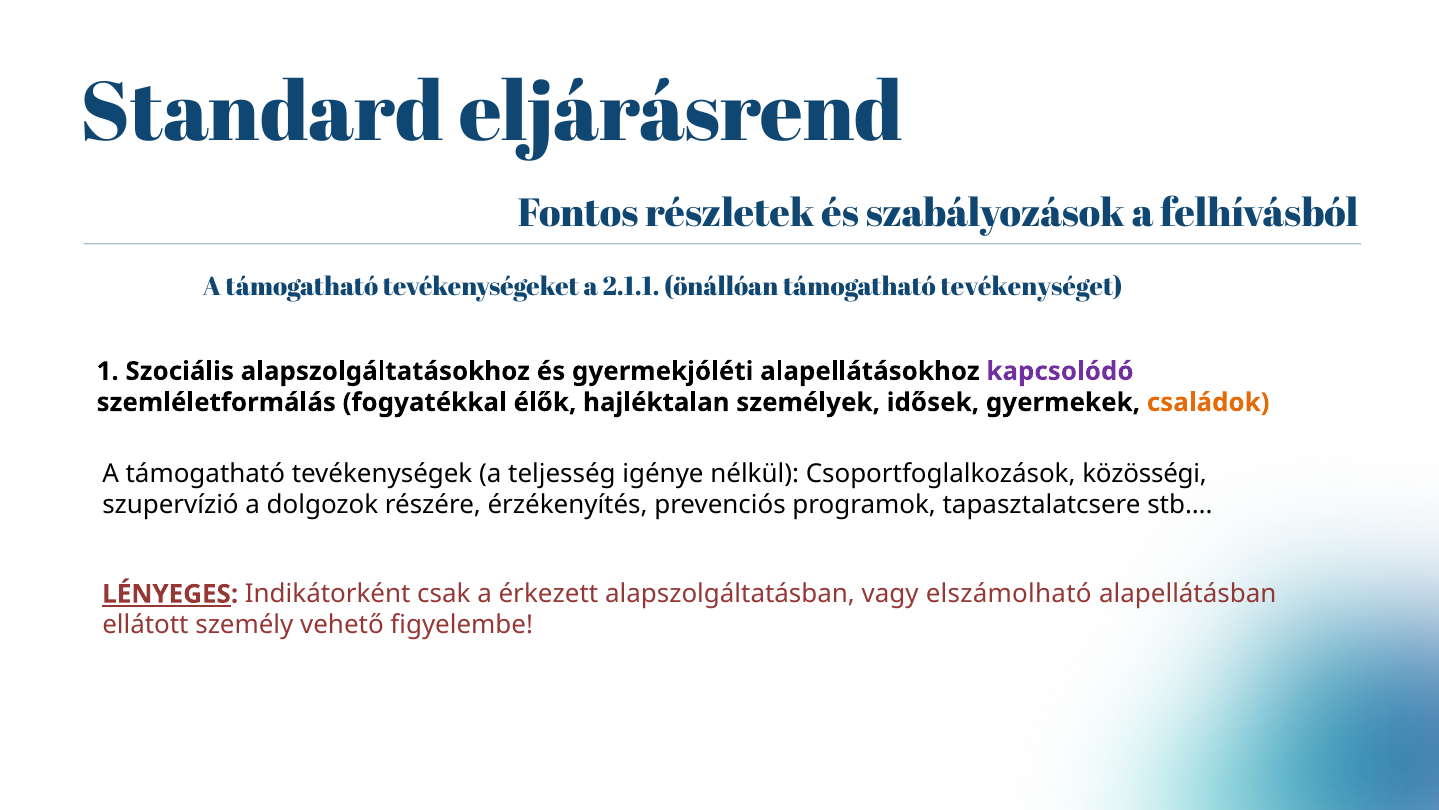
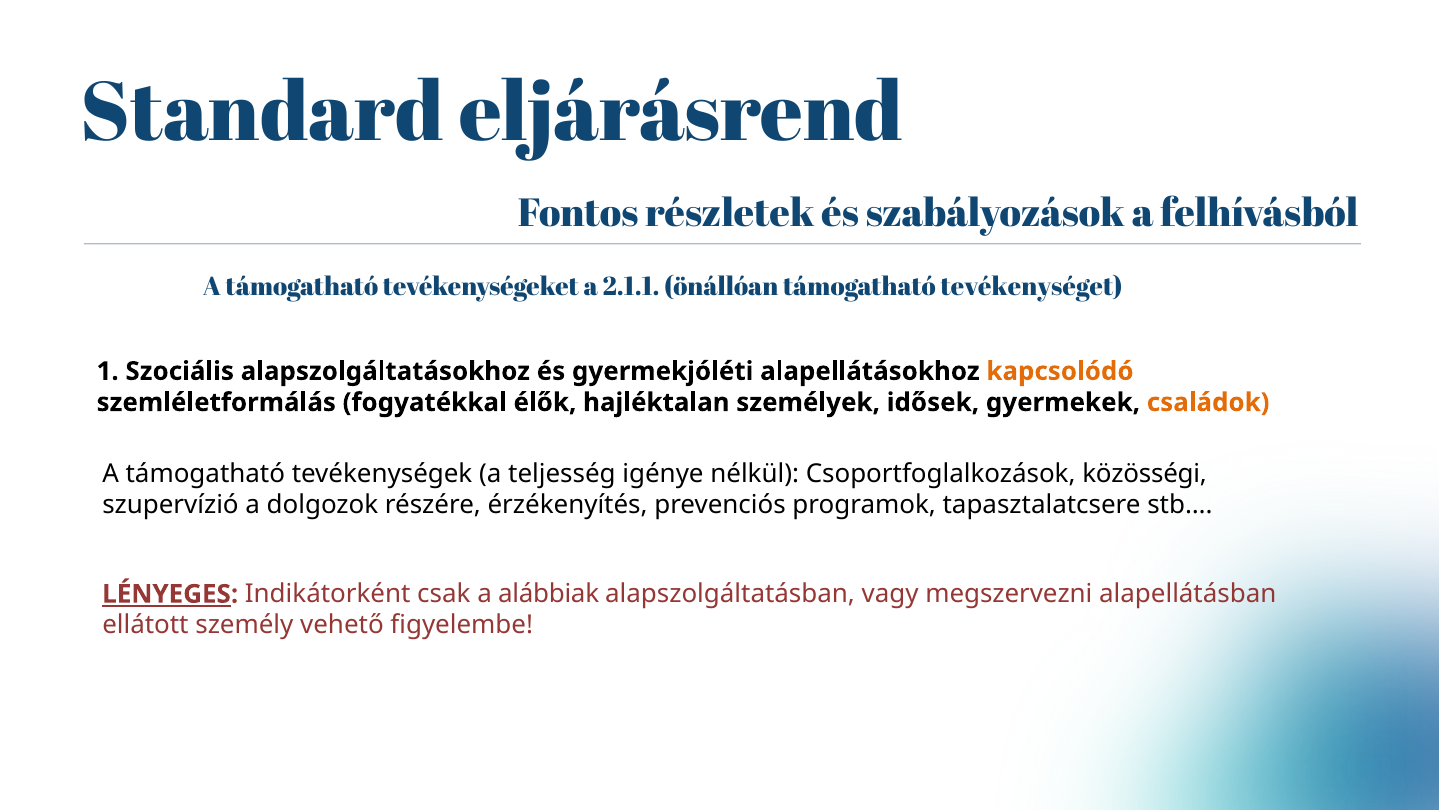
kapcsolódó colour: purple -> orange
érkezett: érkezett -> alábbiak
elszámolható: elszámolható -> megszervezni
